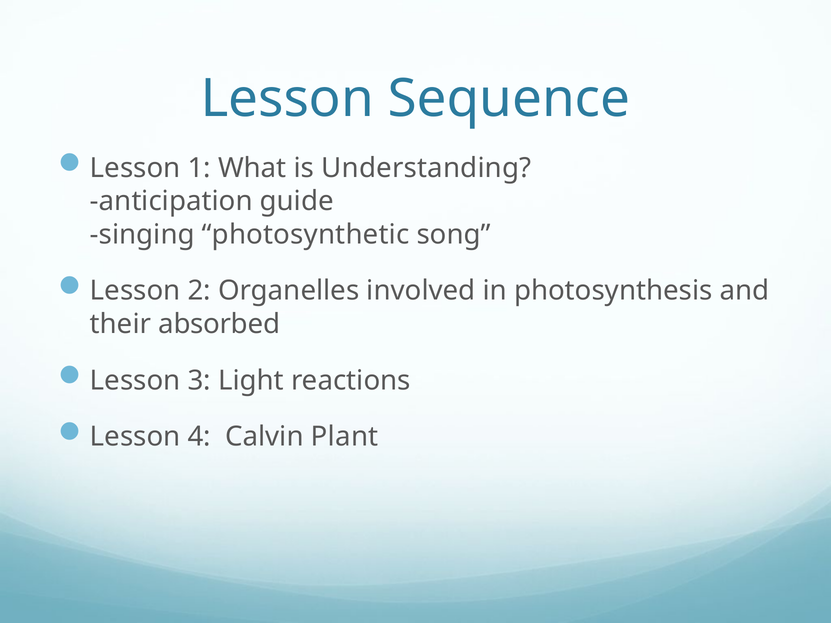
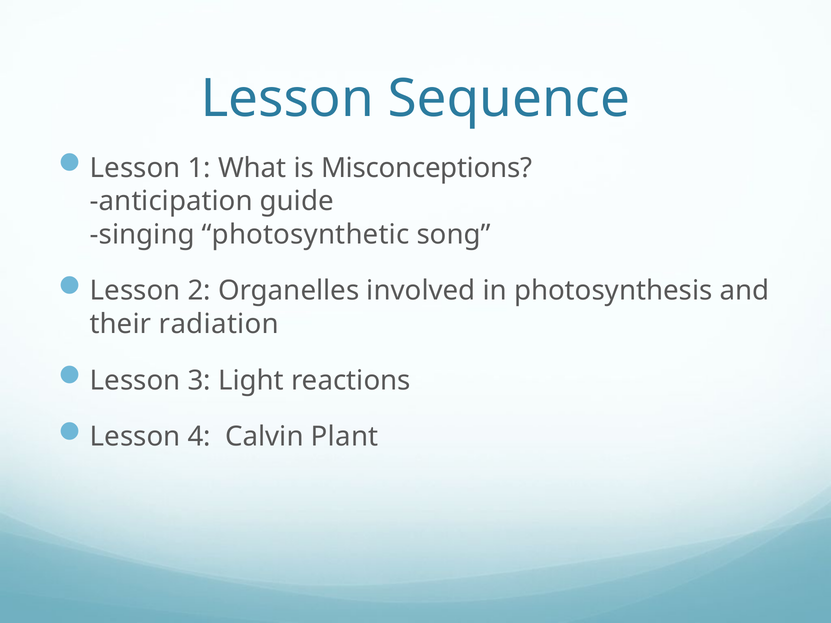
Understanding: Understanding -> Misconceptions
absorbed: absorbed -> radiation
